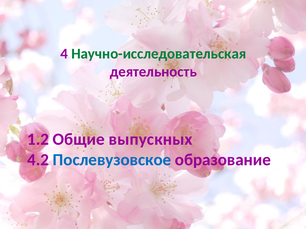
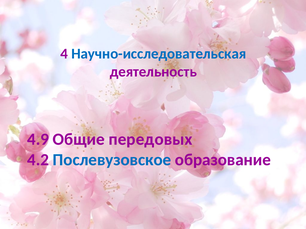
Научно-исследовательская colour: green -> blue
1.2: 1.2 -> 4.9
выпускных: выпускных -> передовых
